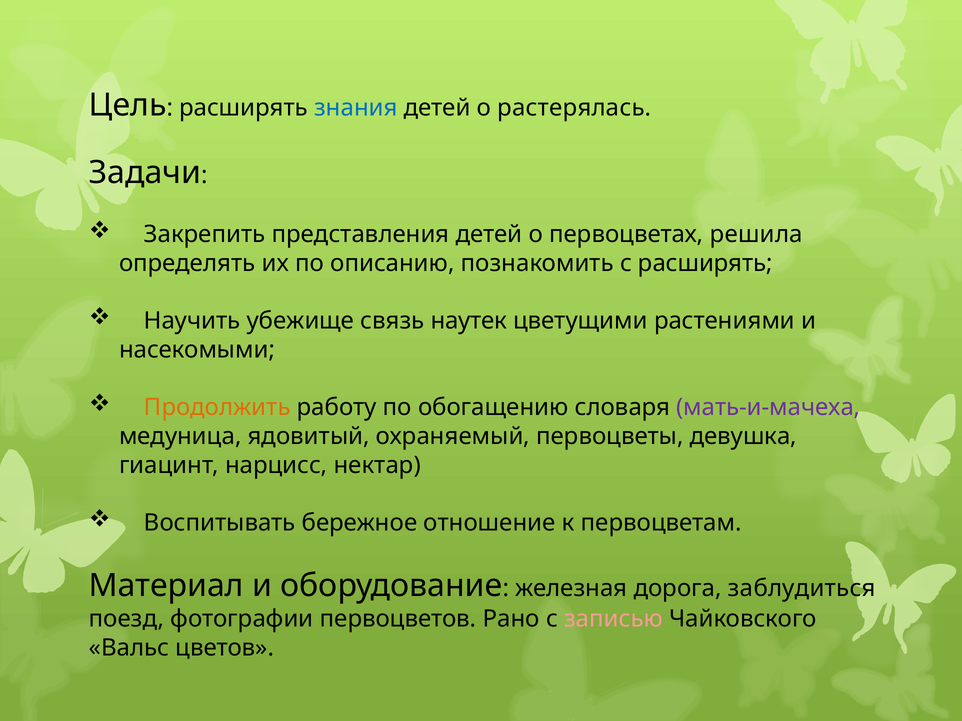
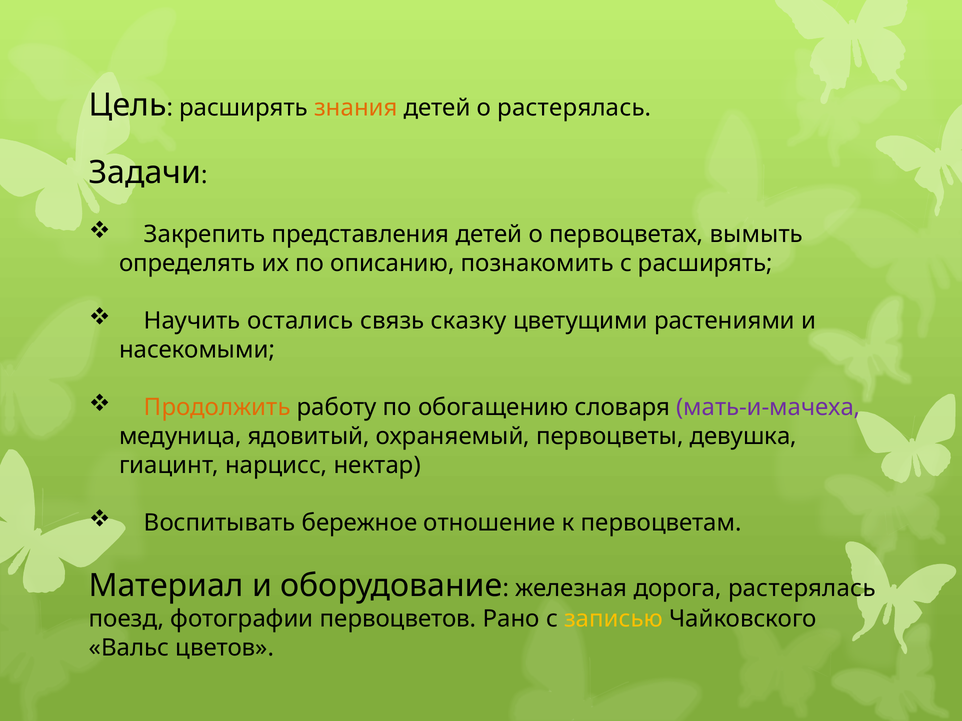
знания colour: blue -> orange
решила: решила -> вымыть
убежище: убежище -> остались
наутек: наутек -> сказку
дорога заблудиться: заблудиться -> растерялась
записью colour: pink -> yellow
